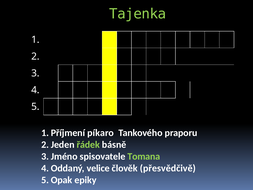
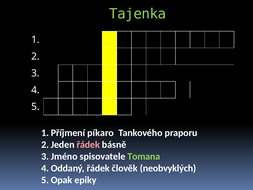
řádek at (88, 144) colour: light green -> pink
velice at (98, 168): velice -> řádek
přesvědčivě: přesvědčivě -> neobvyklých
